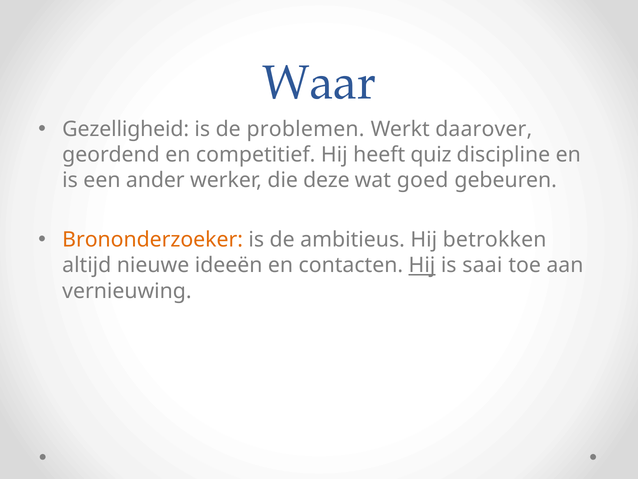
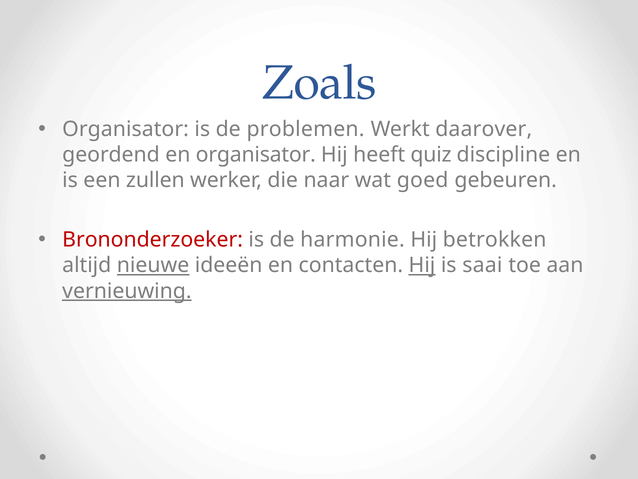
Waar: Waar -> Zoals
Gezelligheid at (126, 129): Gezelligheid -> Organisator
en competitief: competitief -> organisator
ander: ander -> zullen
deze: deze -> naar
Brononderzoeker colour: orange -> red
ambitieus: ambitieus -> harmonie
nieuwe underline: none -> present
vernieuwing underline: none -> present
